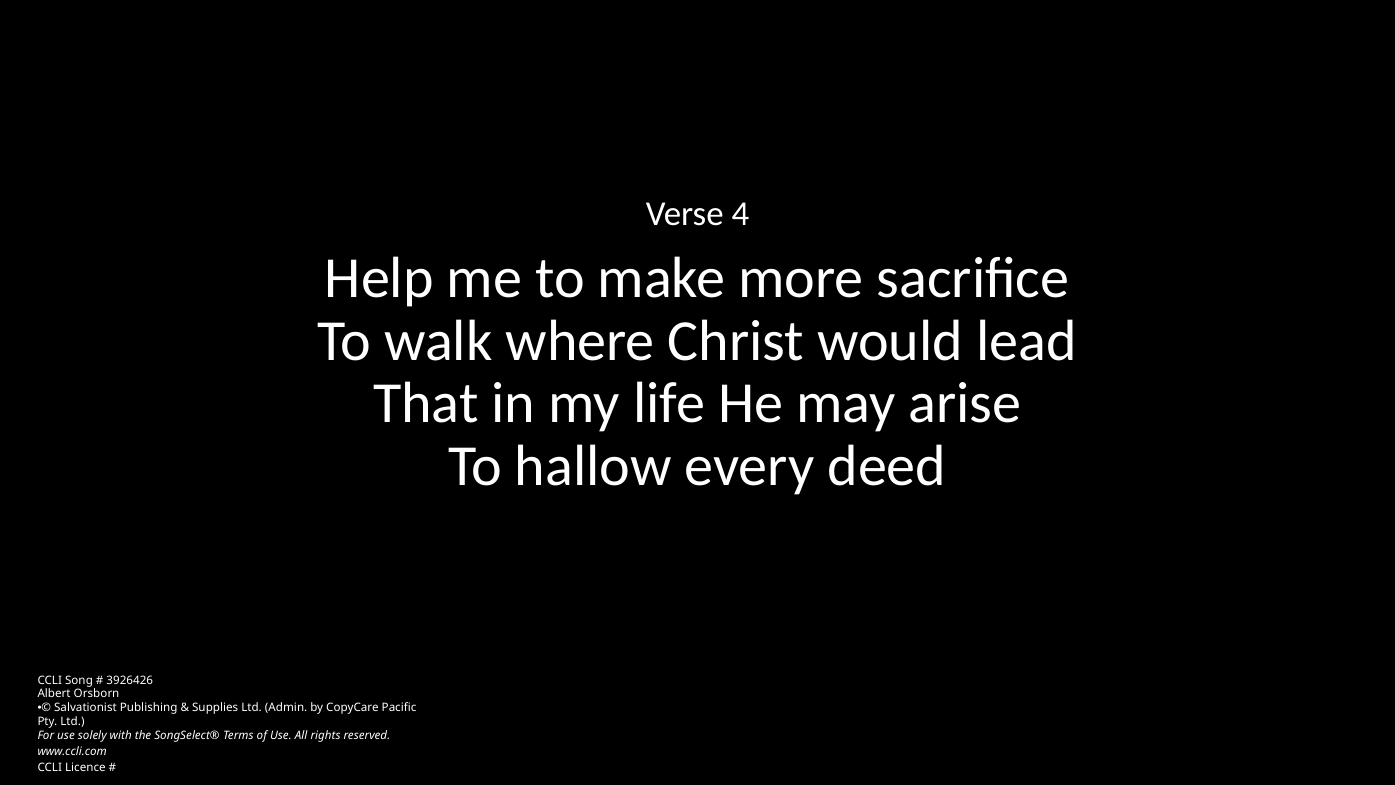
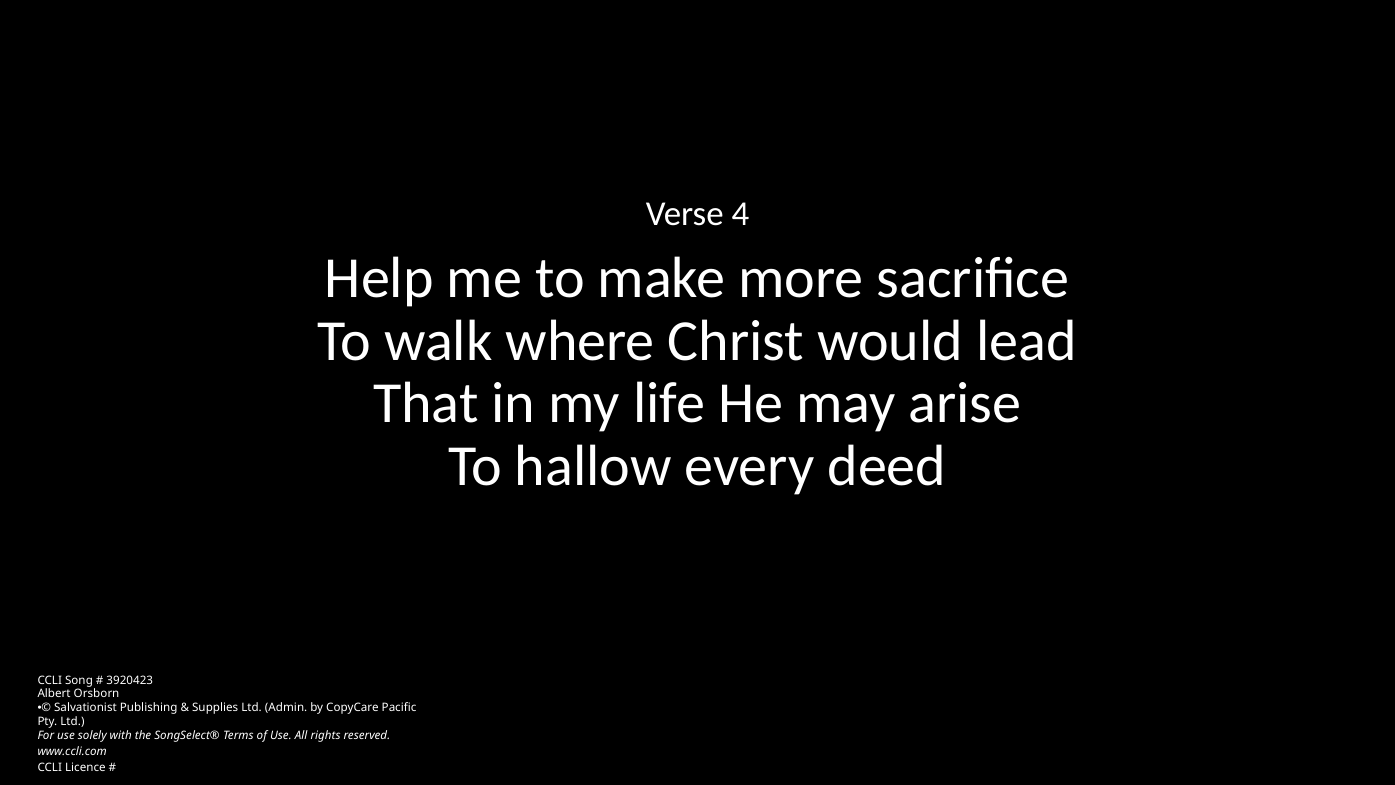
3926426: 3926426 -> 3920423
